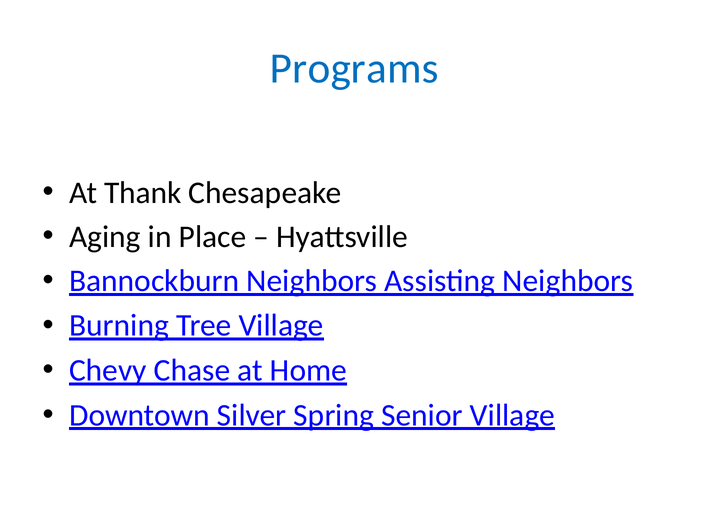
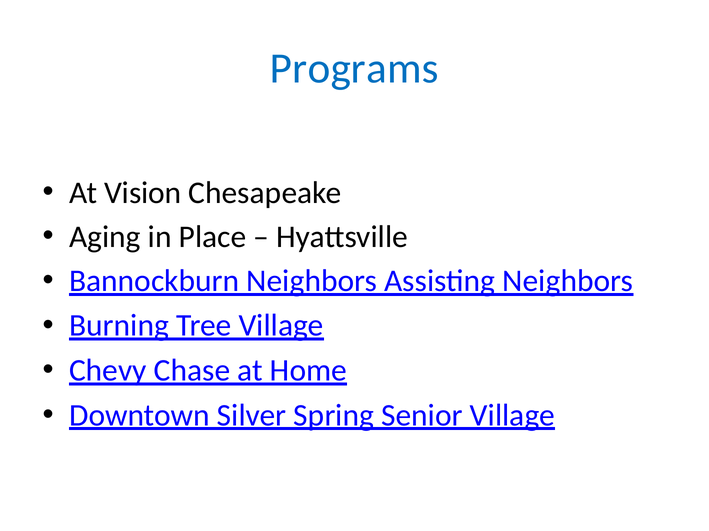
Thank: Thank -> Vision
